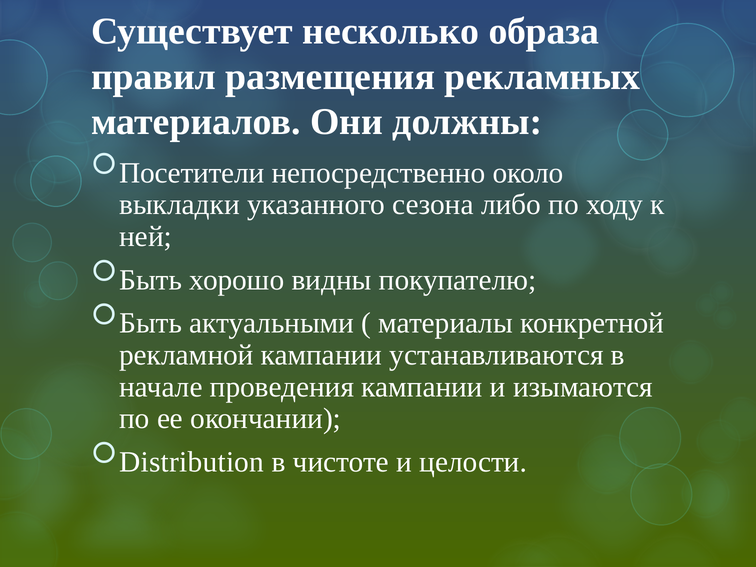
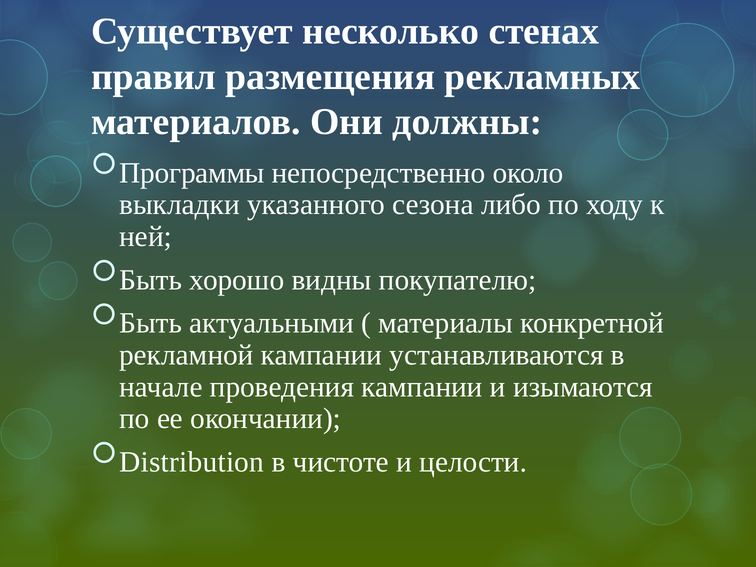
образа: образа -> стенах
Посетители: Посетители -> Программы
